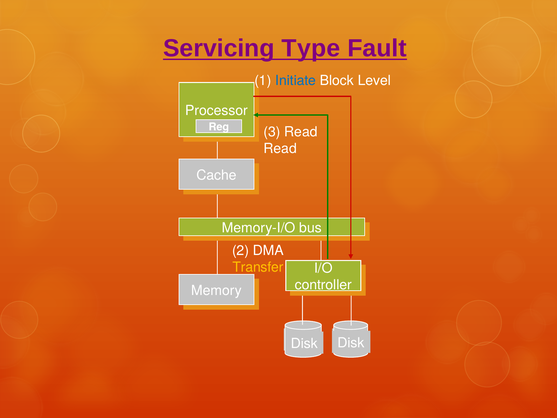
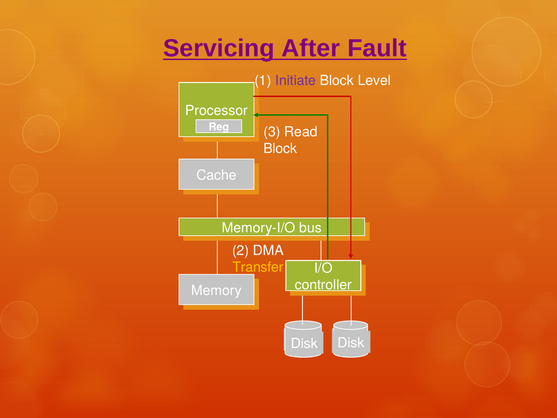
Type: Type -> After
Initiate colour: blue -> purple
Read at (280, 148): Read -> Block
